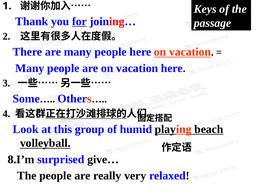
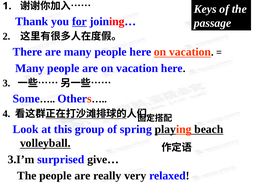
humid: humid -> spring
8.I’m: 8.I’m -> 3.I’m
